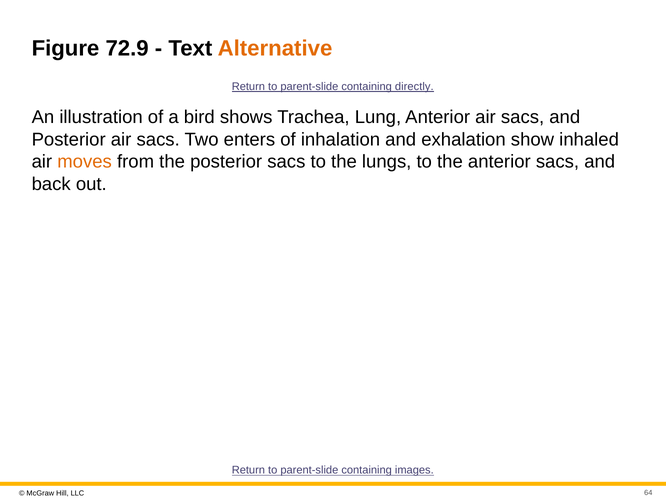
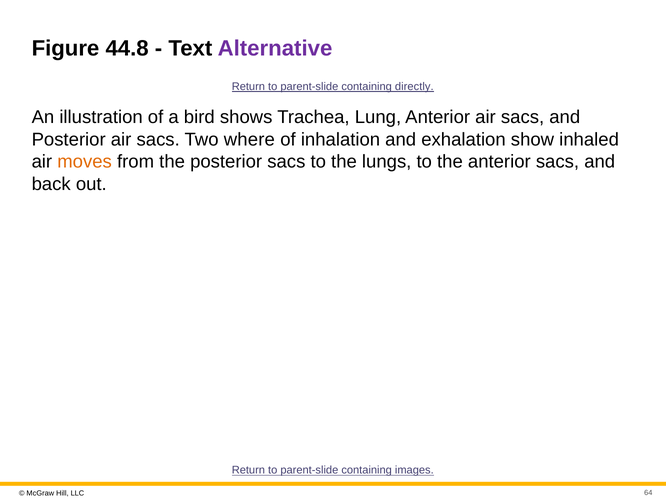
72.9: 72.9 -> 44.8
Alternative colour: orange -> purple
enters: enters -> where
